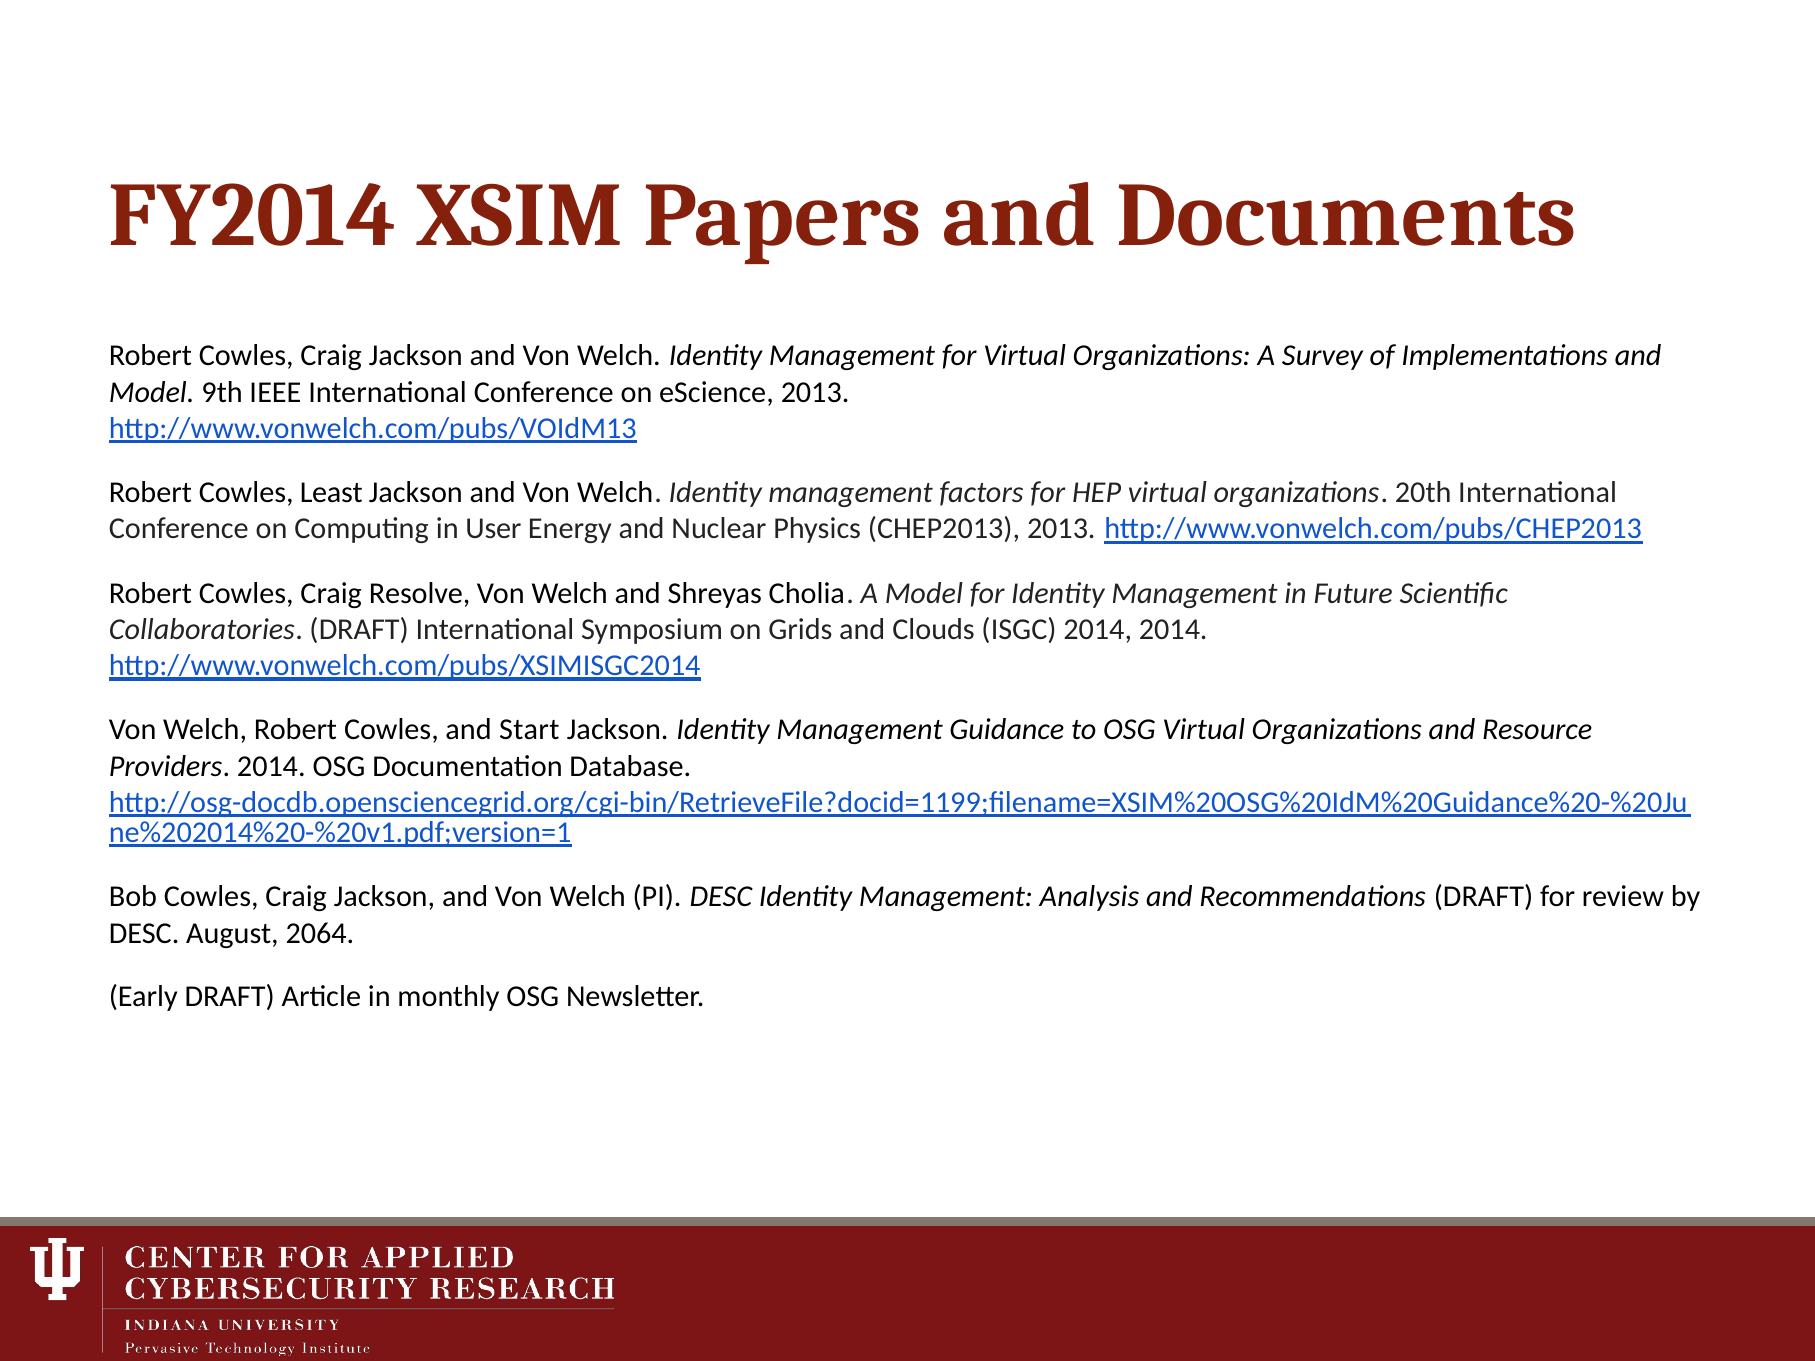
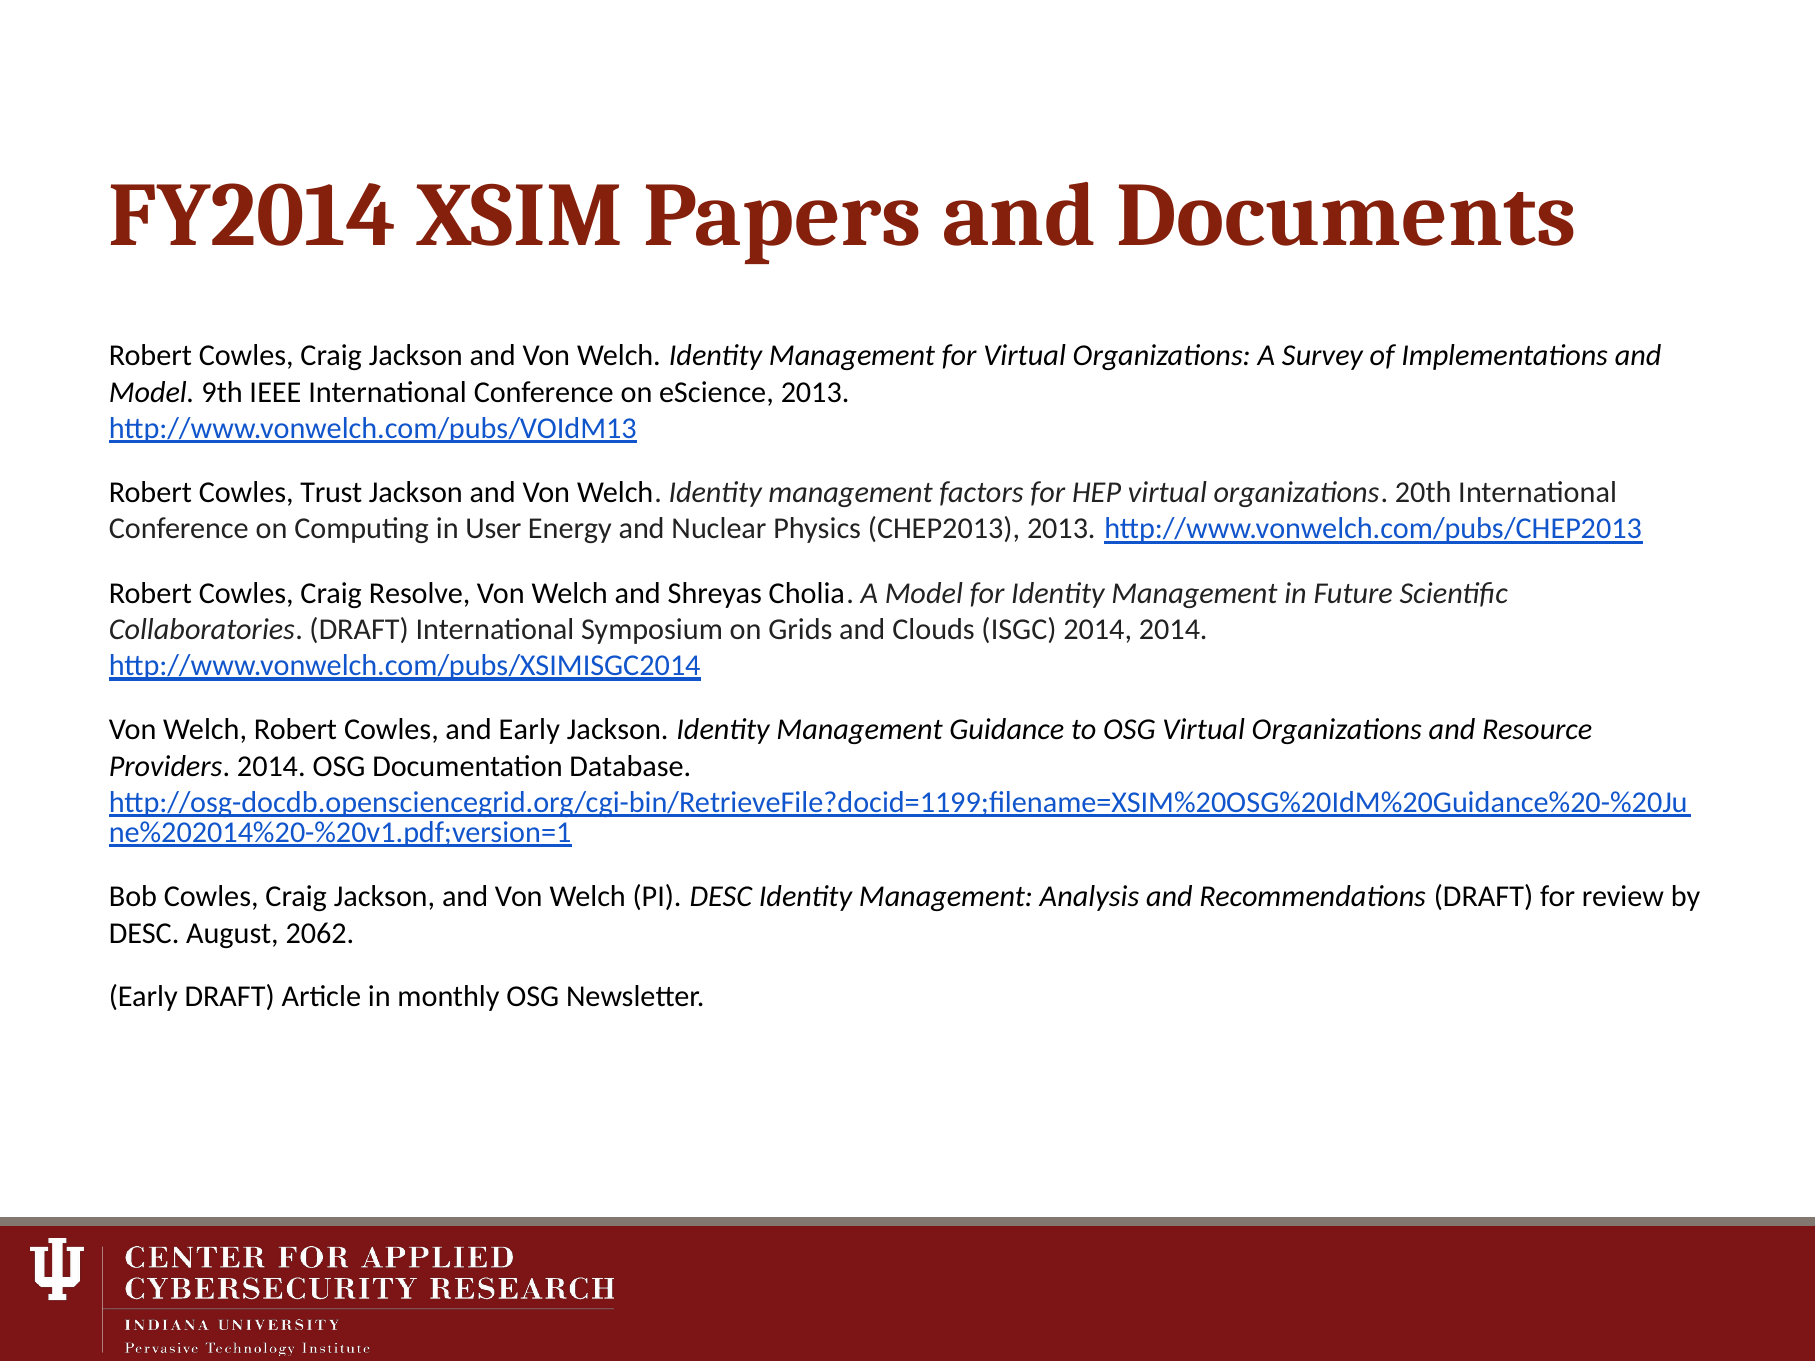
Least: Least -> Trust
and Start: Start -> Early
2064: 2064 -> 2062
